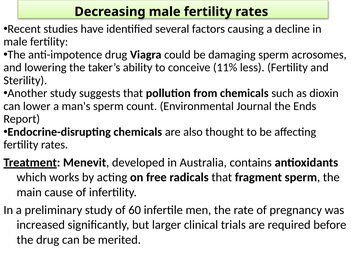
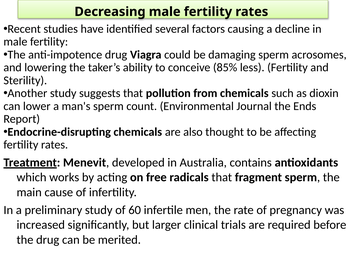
11%: 11% -> 85%
